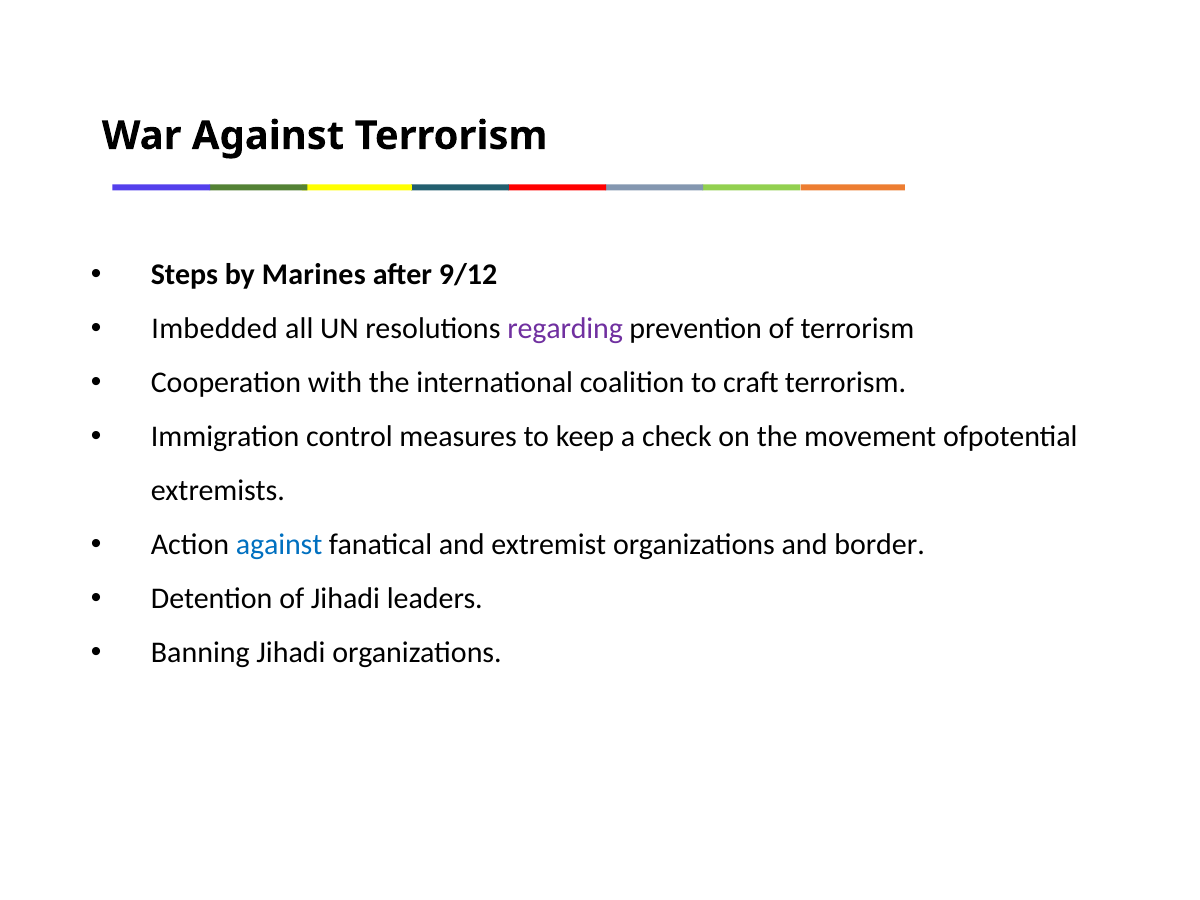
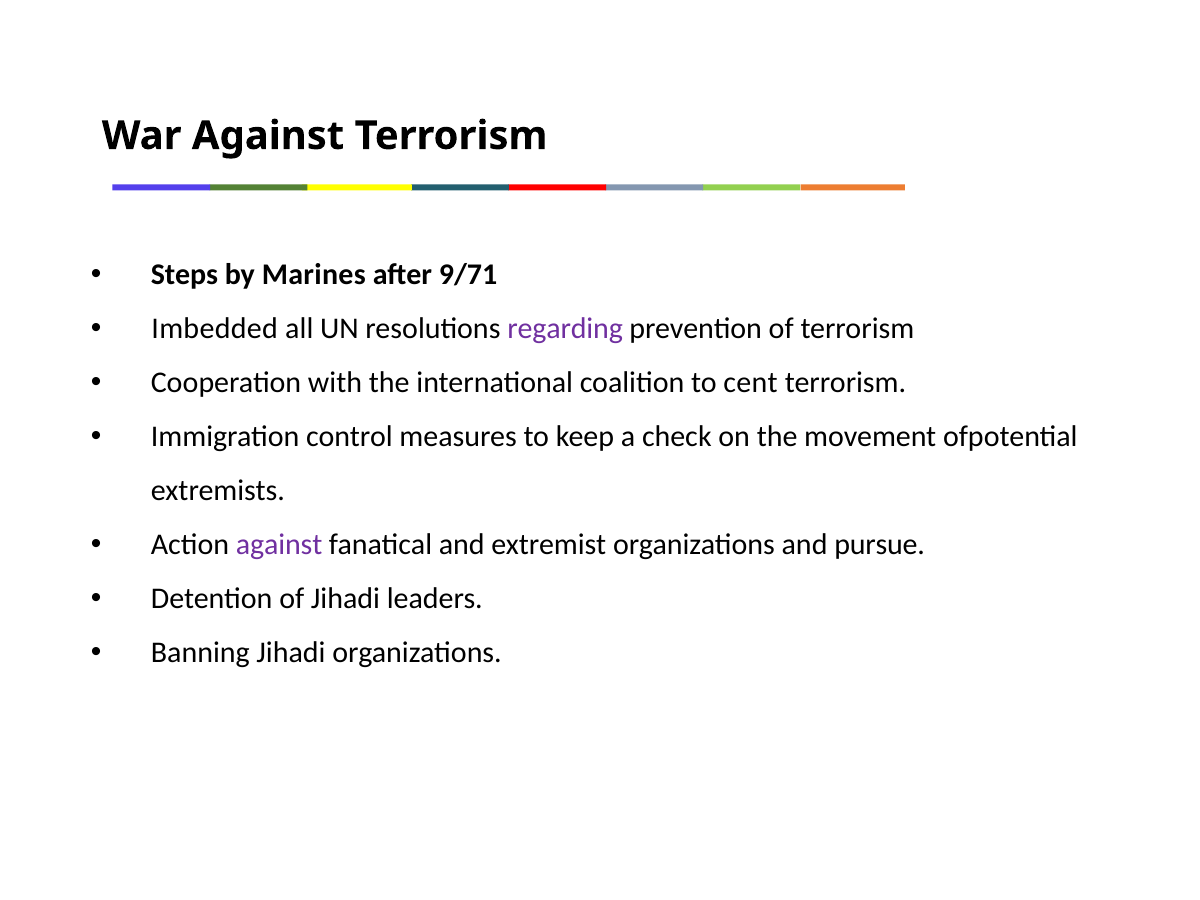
9/12: 9/12 -> 9/71
craft: craft -> cent
against at (279, 545) colour: blue -> purple
border: border -> pursue
